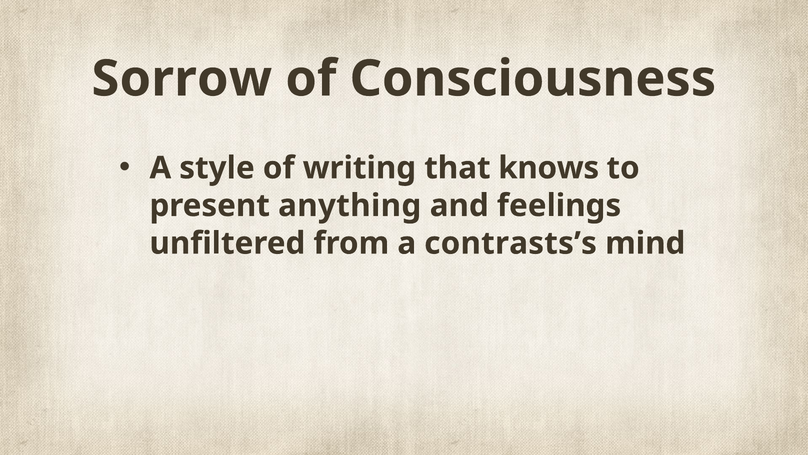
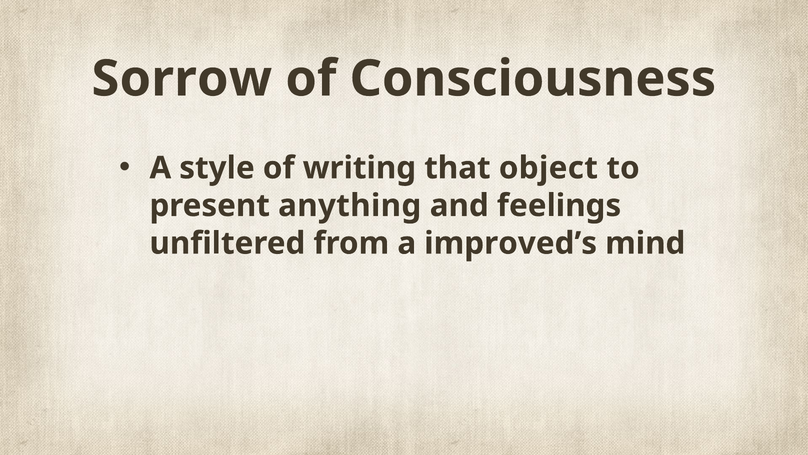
knows: knows -> object
contrasts’s: contrasts’s -> improved’s
